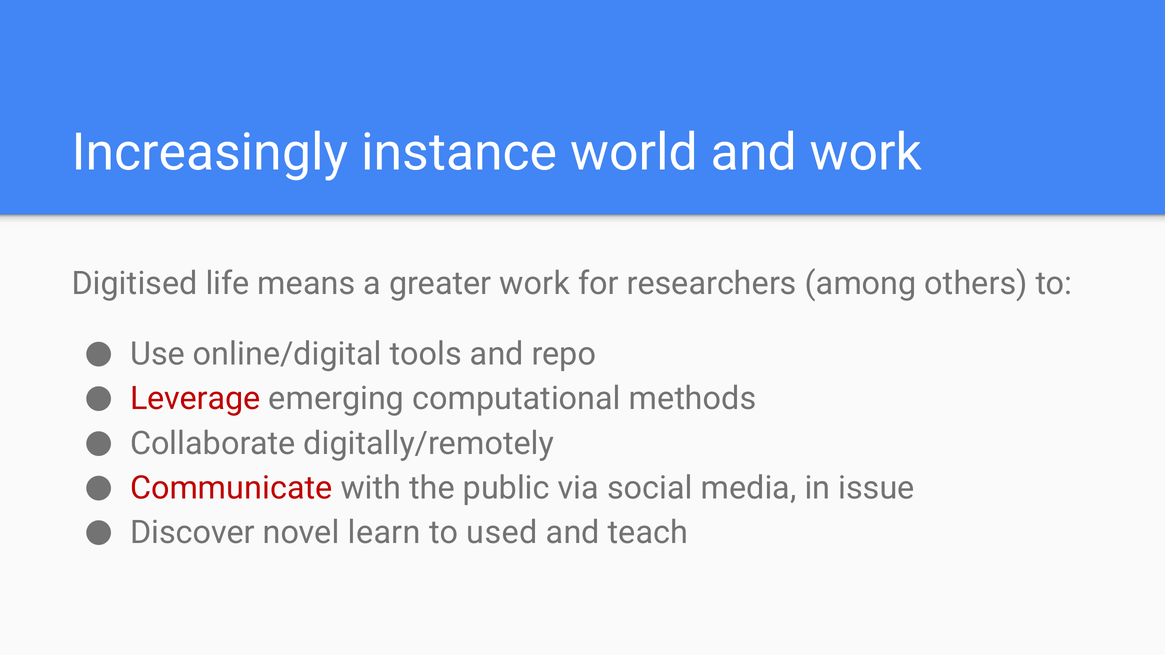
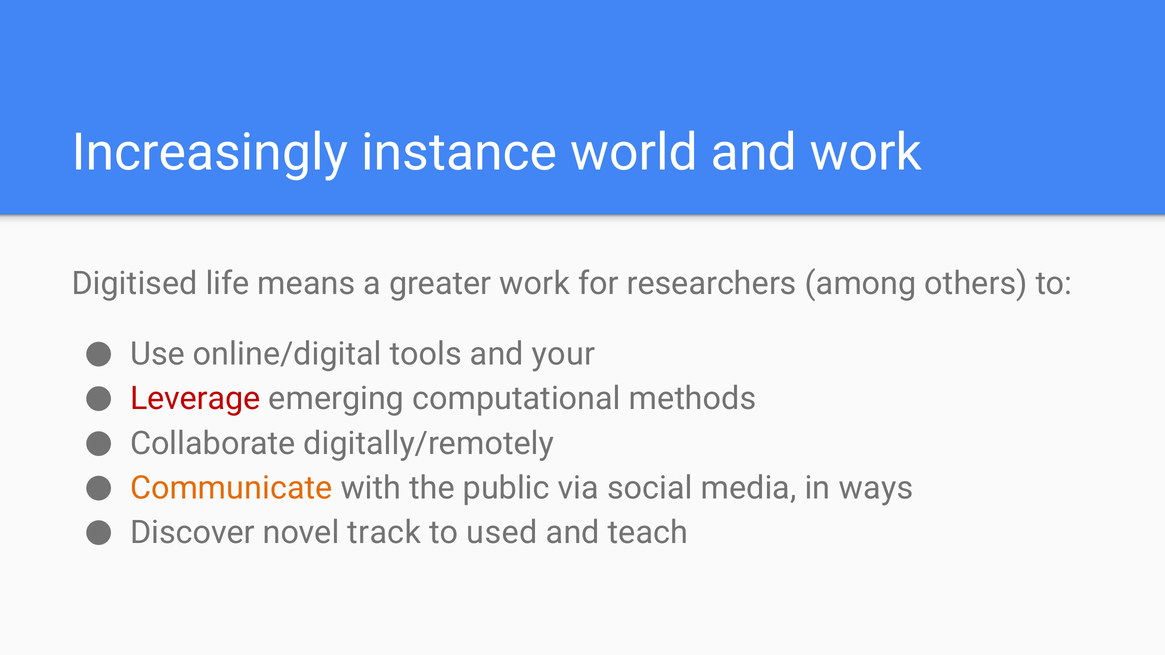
repo: repo -> your
Communicate colour: red -> orange
issue: issue -> ways
learn: learn -> track
